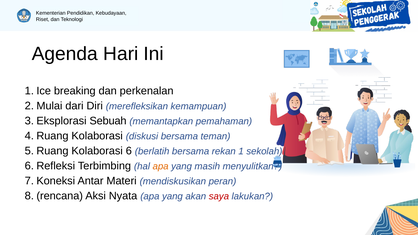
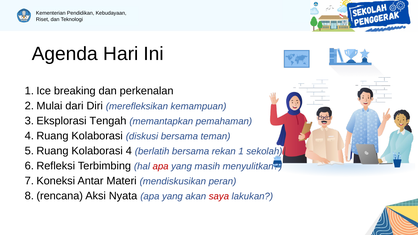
Sebuah: Sebuah -> Tengah
6: 6 -> 4
apa at (161, 166) colour: orange -> red
